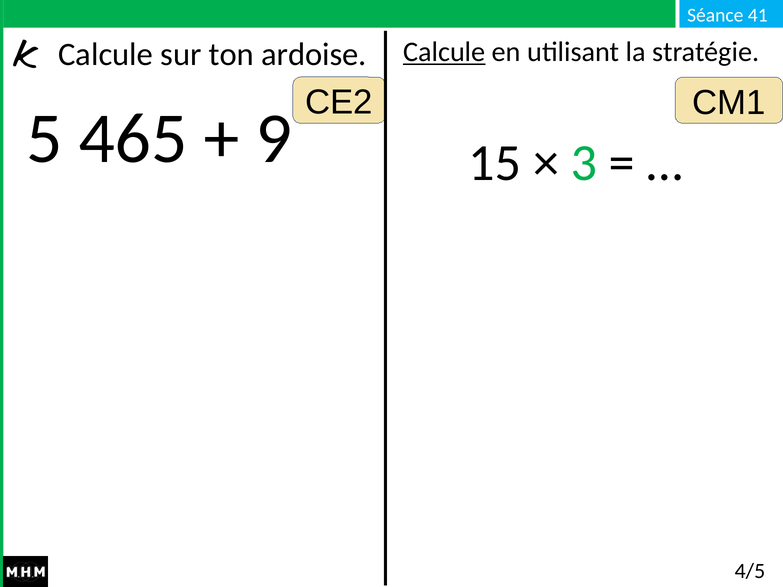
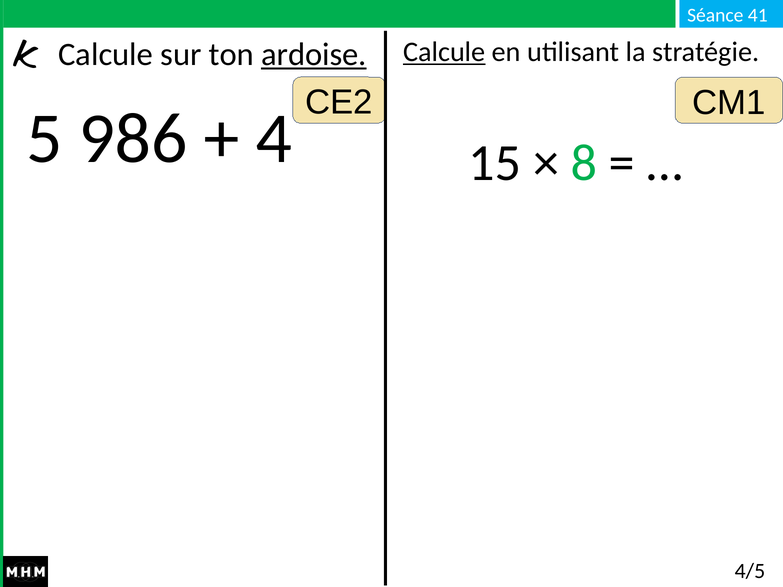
ardoise underline: none -> present
465: 465 -> 986
9: 9 -> 4
3: 3 -> 8
